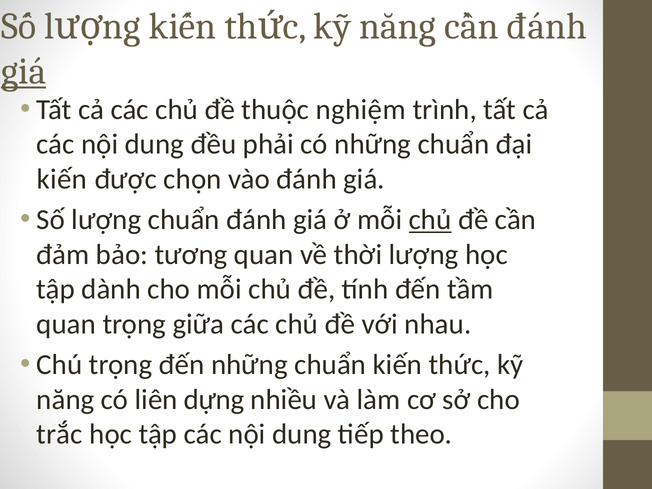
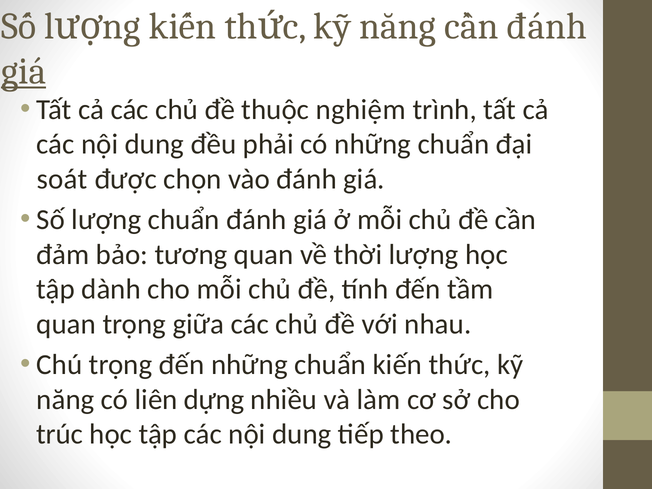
kiến at (62, 179): kiến -> soát
chủ at (430, 220) underline: present -> none
trắc: trắc -> trúc
